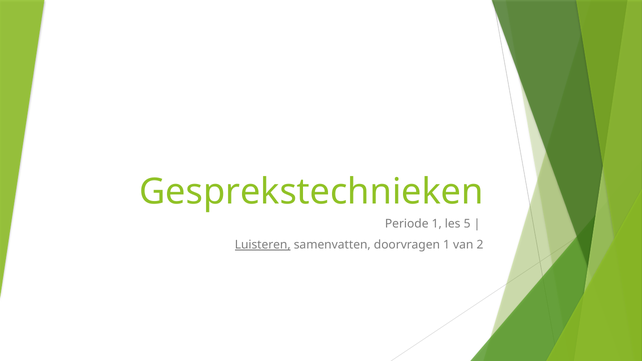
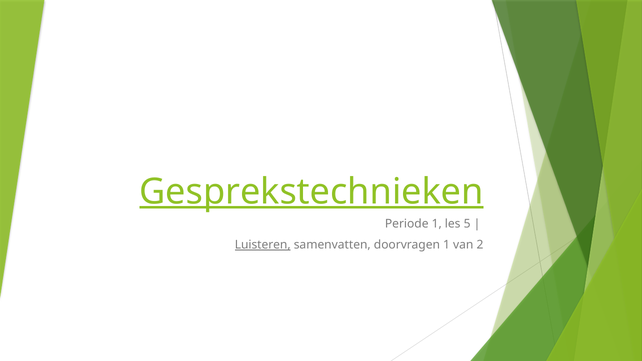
Gesprekstechnieken underline: none -> present
